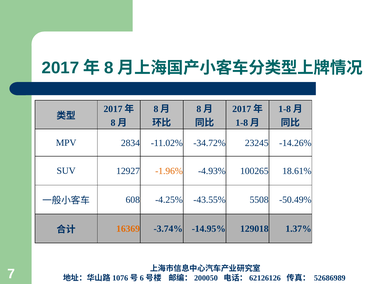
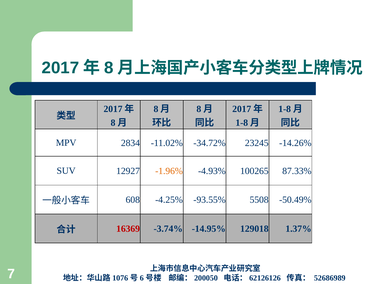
18.61%: 18.61% -> 87.33%
-43.55%: -43.55% -> -93.55%
16369 colour: orange -> red
